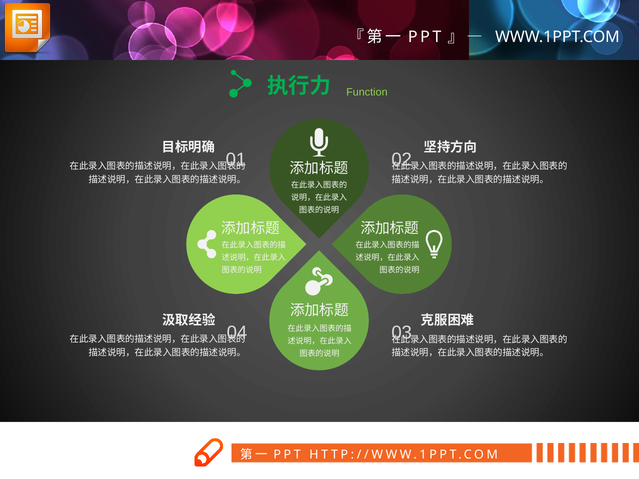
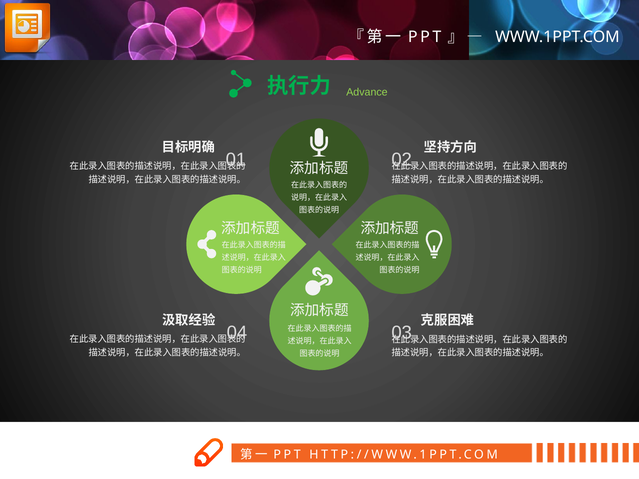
Function: Function -> Advance
